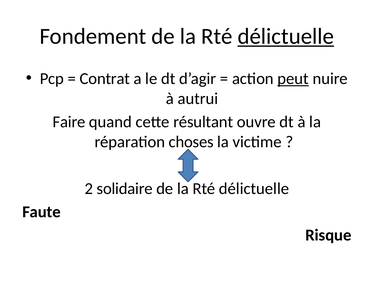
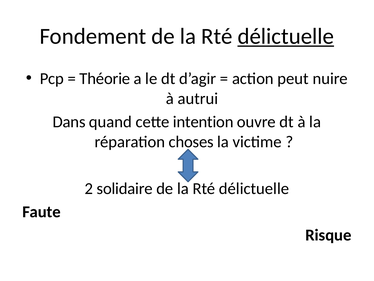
Contrat: Contrat -> Théorie
peut underline: present -> none
Faire: Faire -> Dans
résultant: résultant -> intention
